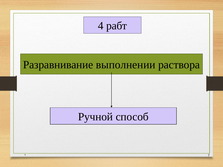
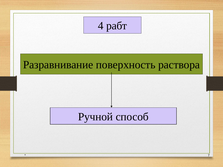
выполнении: выполнении -> поверхность
